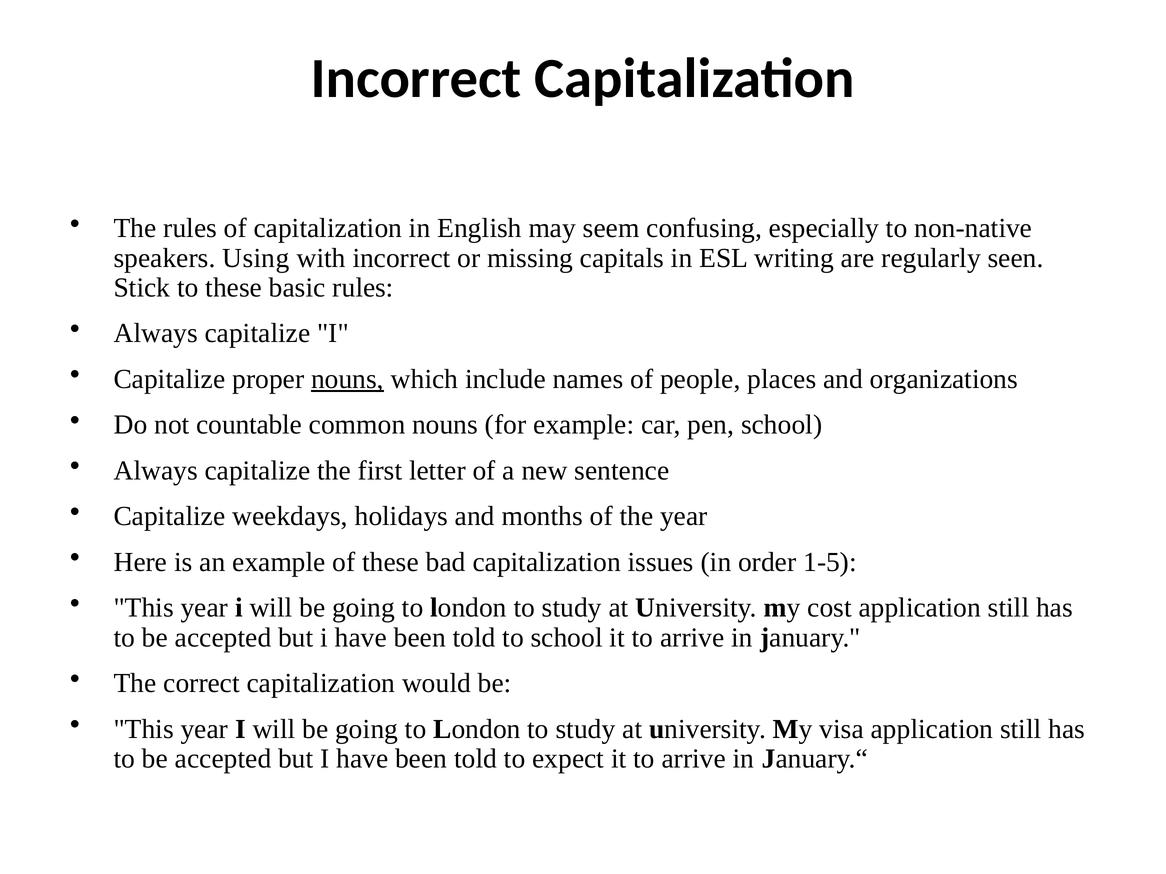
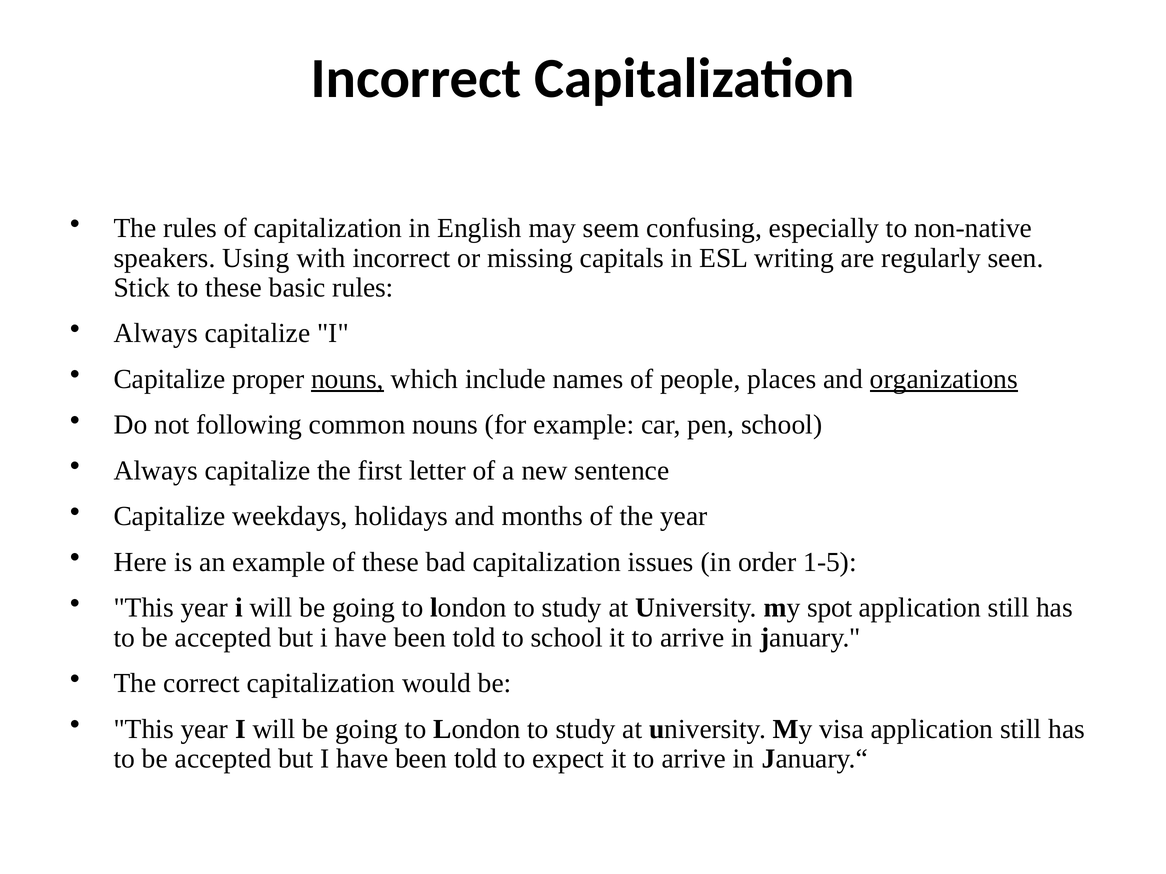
organizations underline: none -> present
countable: countable -> following
cost: cost -> spot
